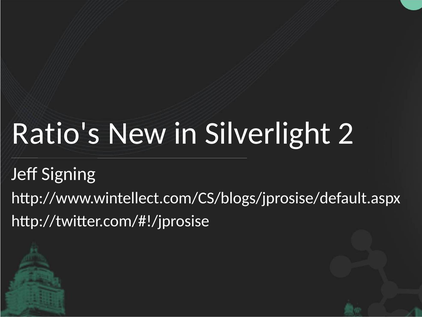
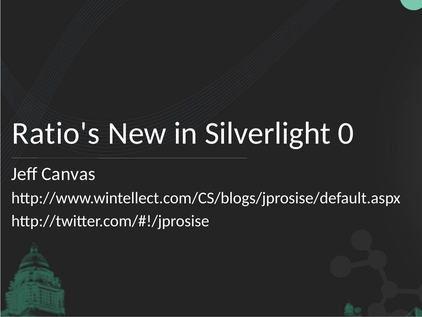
2: 2 -> 0
Signing: Signing -> Canvas
